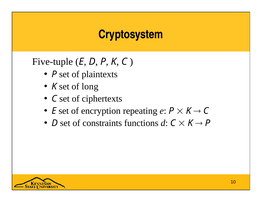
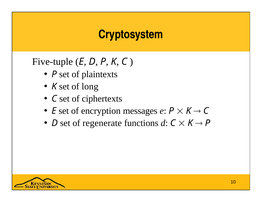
repeating: repeating -> messages
constraints: constraints -> regenerate
